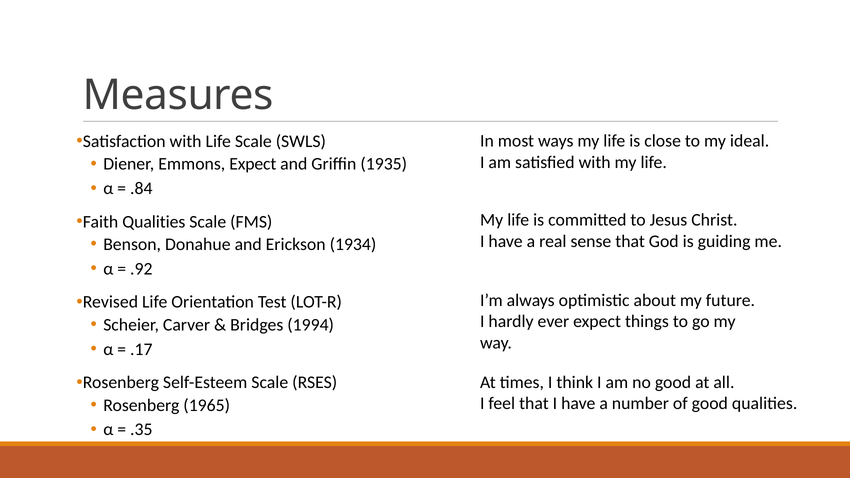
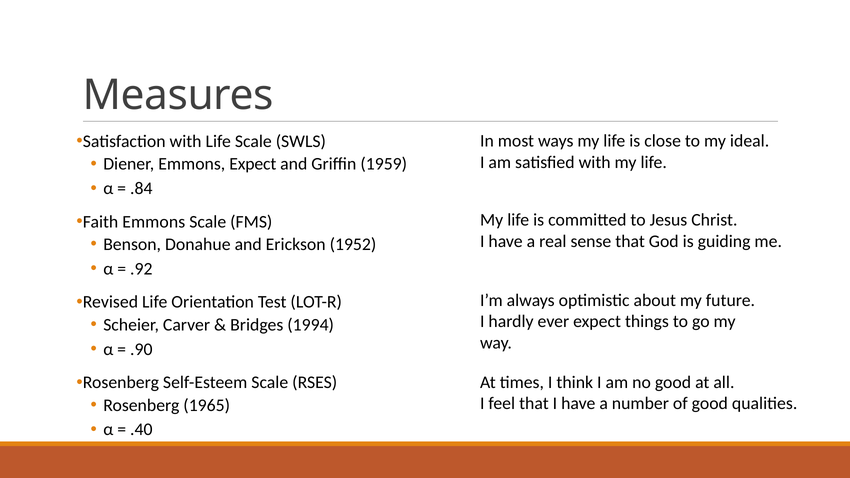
1935: 1935 -> 1959
Faith Qualities: Qualities -> Emmons
1934: 1934 -> 1952
.17: .17 -> .90
.35: .35 -> .40
